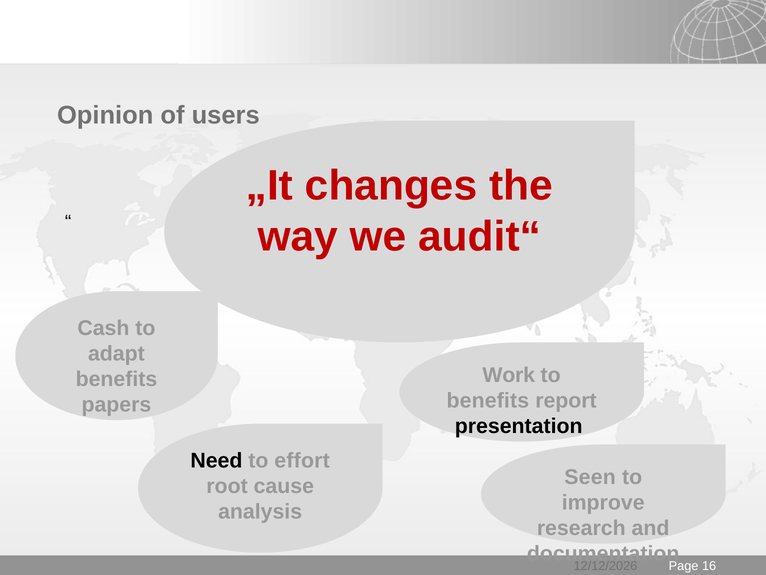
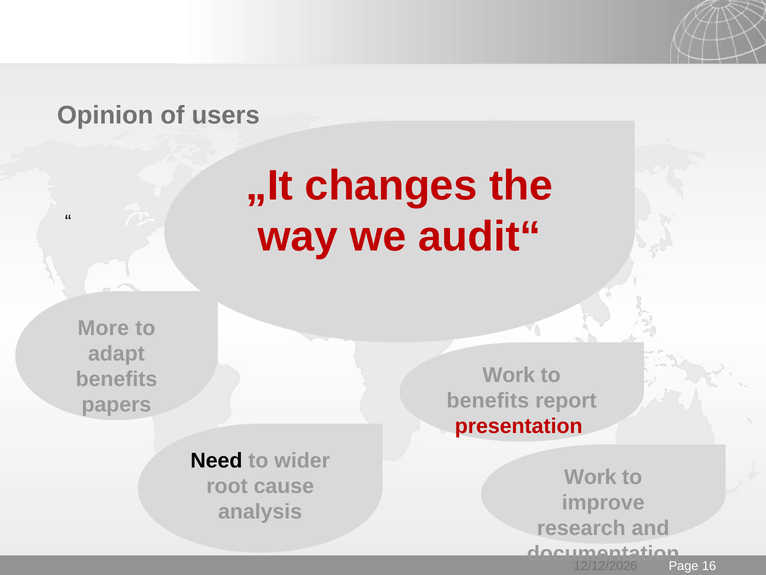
Cash: Cash -> More
presentation colour: black -> red
effort: effort -> wider
Seen at (590, 477): Seen -> Work
